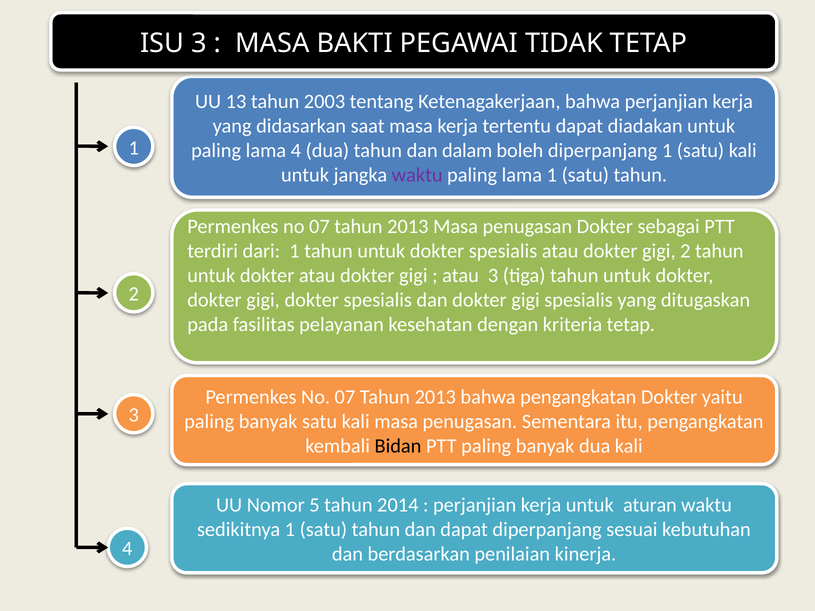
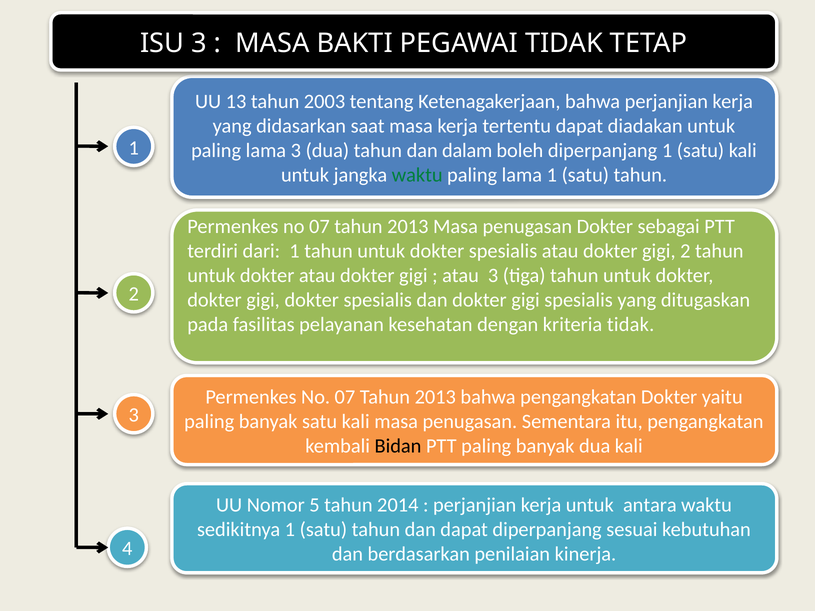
lama 4: 4 -> 3
waktu at (417, 175) colour: purple -> green
kriteria tetap: tetap -> tidak
aturan: aturan -> antara
